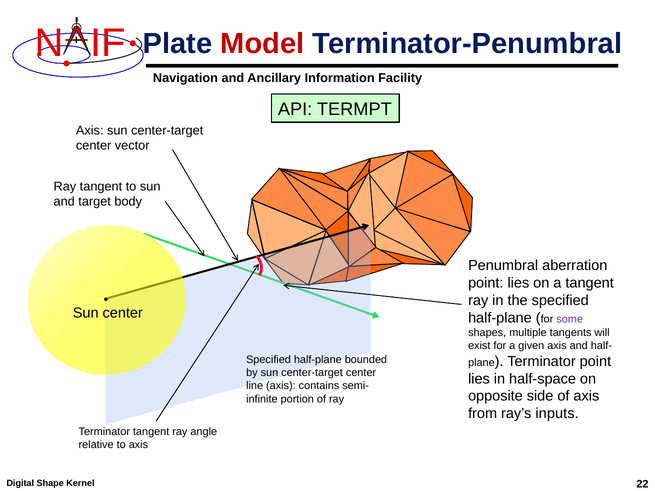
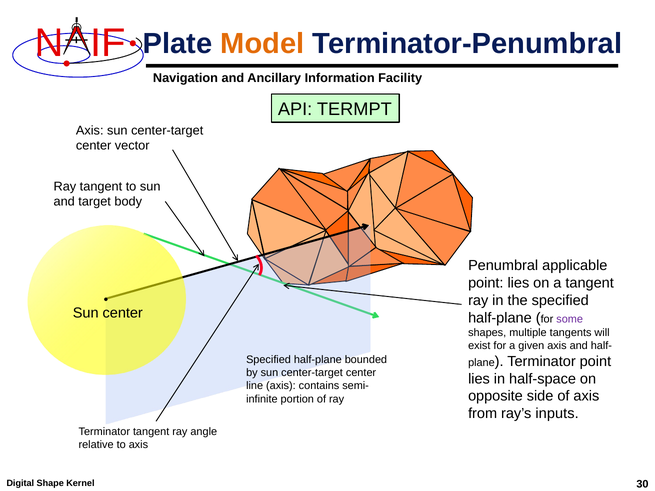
Model colour: red -> orange
aberration: aberration -> applicable
22: 22 -> 30
